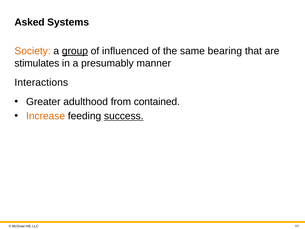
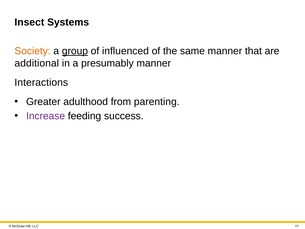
Asked: Asked -> Insect
same bearing: bearing -> manner
stimulates: stimulates -> additional
contained: contained -> parenting
Increase colour: orange -> purple
success underline: present -> none
